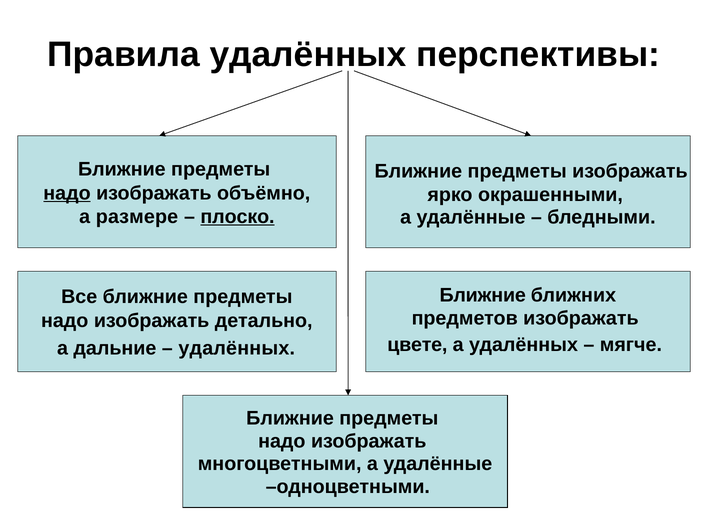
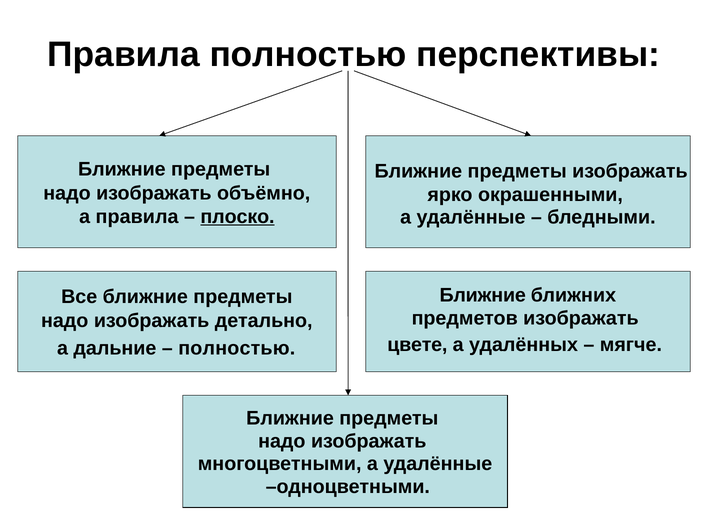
Правила удалённых: удалённых -> полностью
надо at (67, 193) underline: present -> none
а размере: размере -> правила
удалённых at (237, 348): удалённых -> полностью
